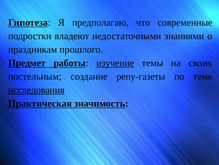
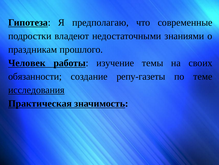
Предмет: Предмет -> Человек
изучение underline: present -> none
постельным: постельным -> обязанности
